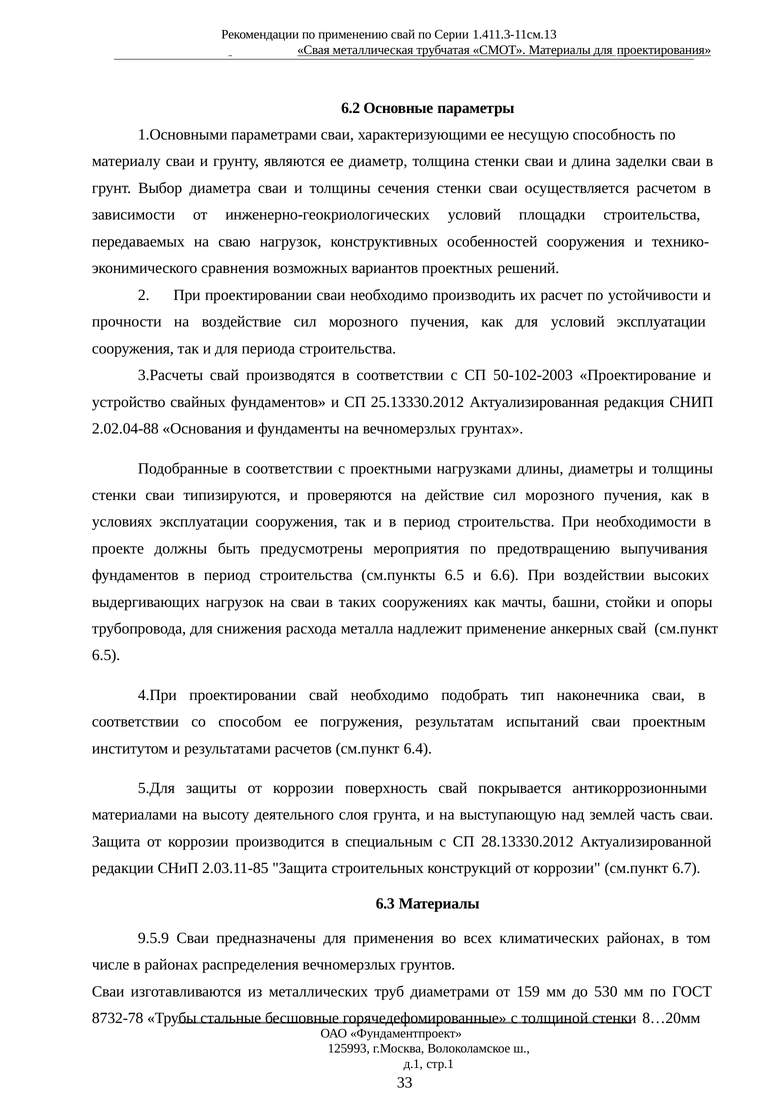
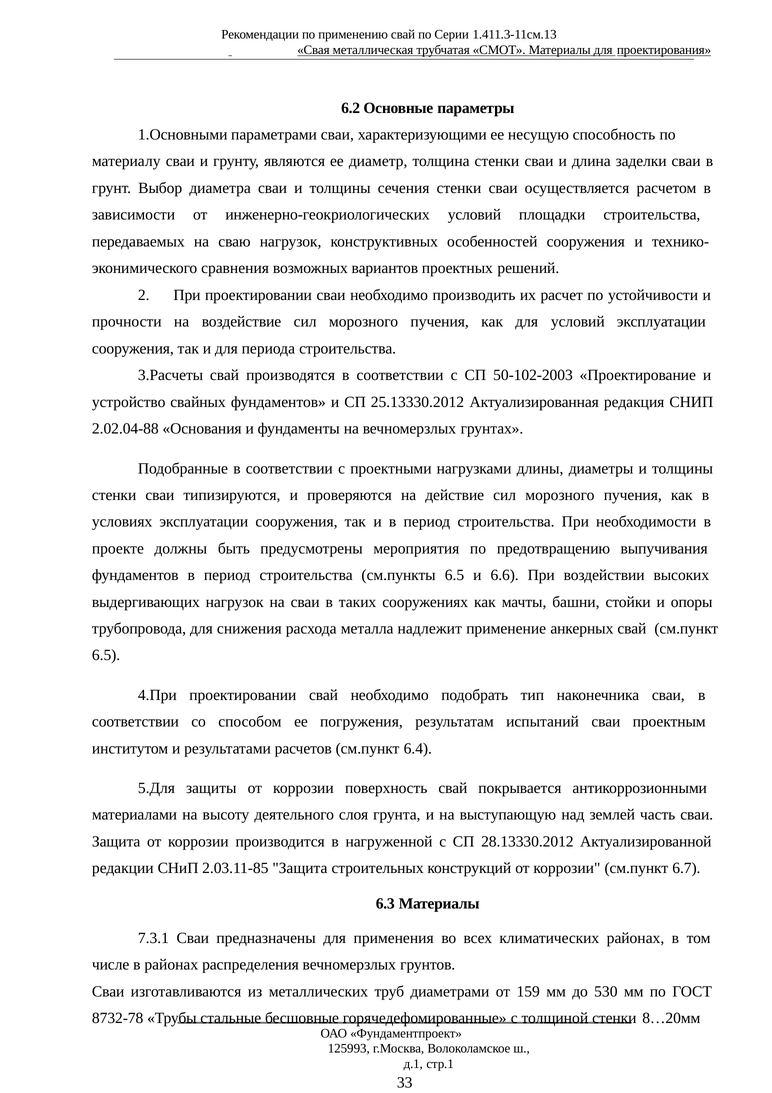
специальным: специальным -> нагруженной
9.5.9: 9.5.9 -> 7.3.1
